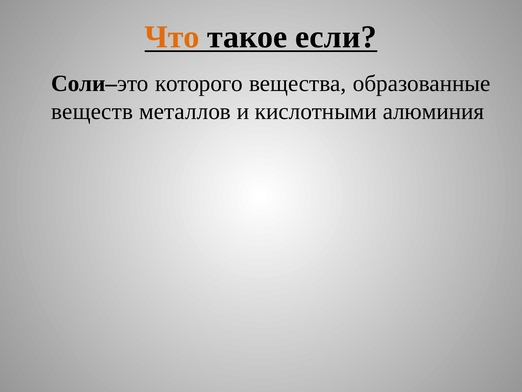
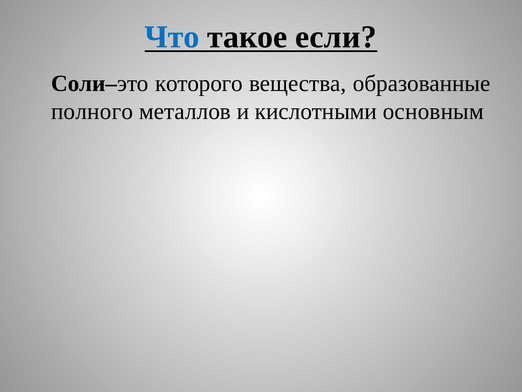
Что colour: orange -> blue
веществ: веществ -> полного
алюминия: алюминия -> основным
